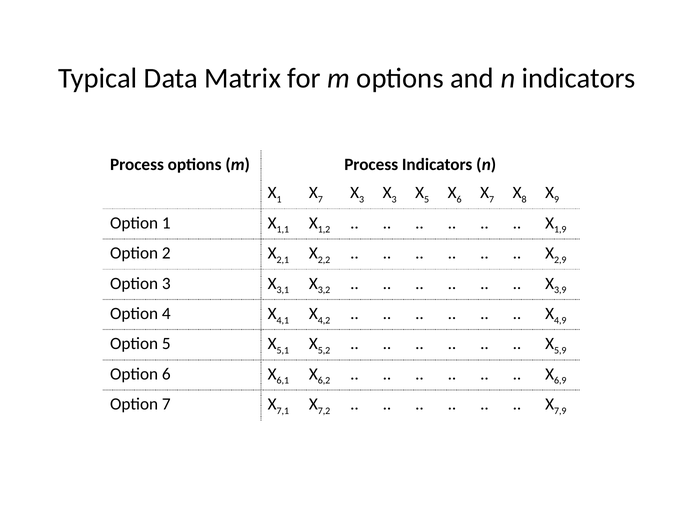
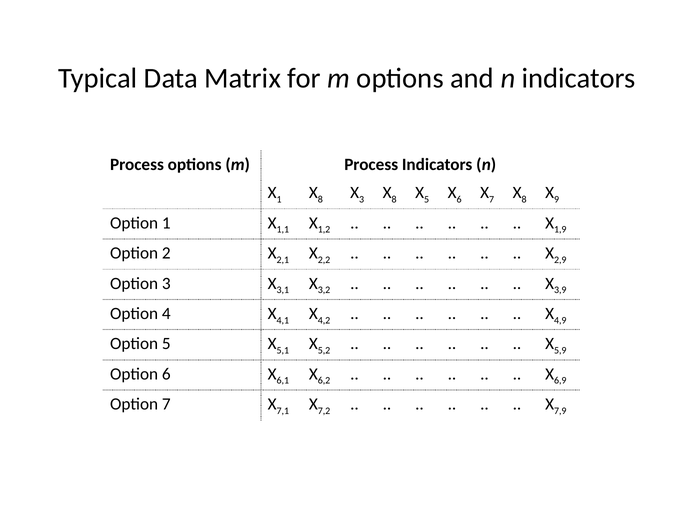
7 at (320, 199): 7 -> 8
3 at (394, 199): 3 -> 8
